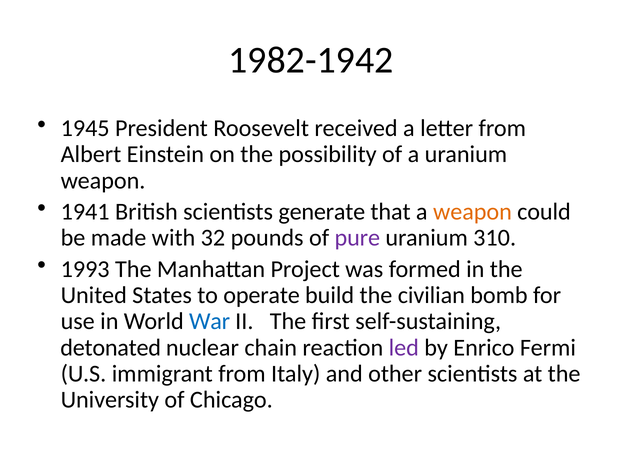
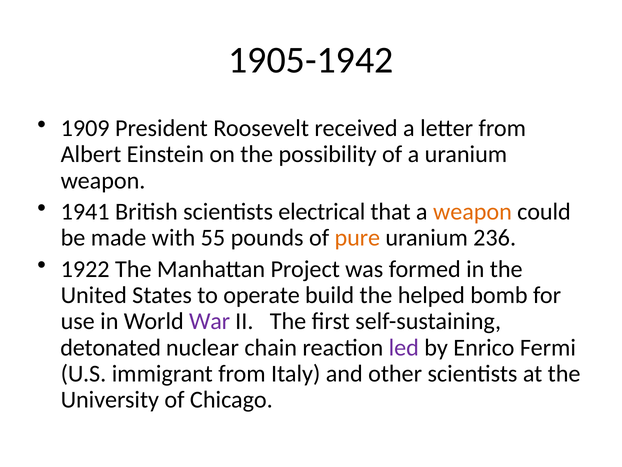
1982-1942: 1982-1942 -> 1905-1942
1945: 1945 -> 1909
generate: generate -> electrical
32: 32 -> 55
pure colour: purple -> orange
310: 310 -> 236
1993: 1993 -> 1922
civilian: civilian -> helped
War colour: blue -> purple
